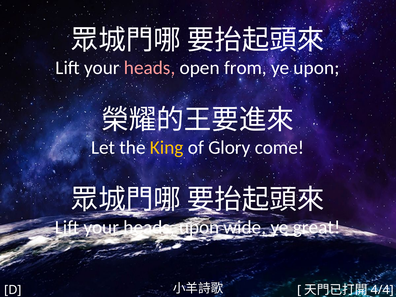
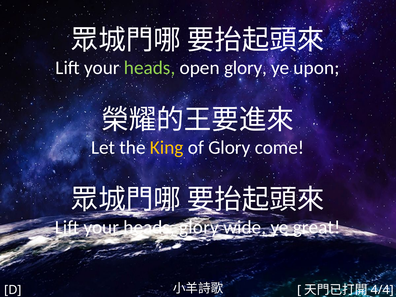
heads at (150, 68) colour: pink -> light green
open from: from -> glory
heads upon: upon -> glory
